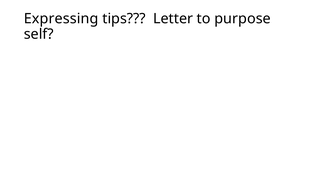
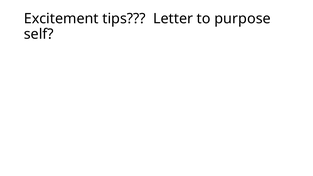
Expressing: Expressing -> Excitement
